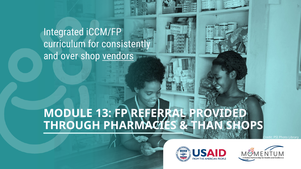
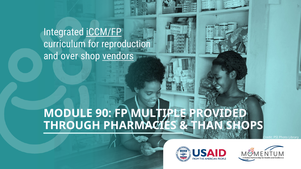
iCCM/FP underline: none -> present
consistently: consistently -> reproduction
13: 13 -> 90
REFERRAL: REFERRAL -> MULTIPLE
